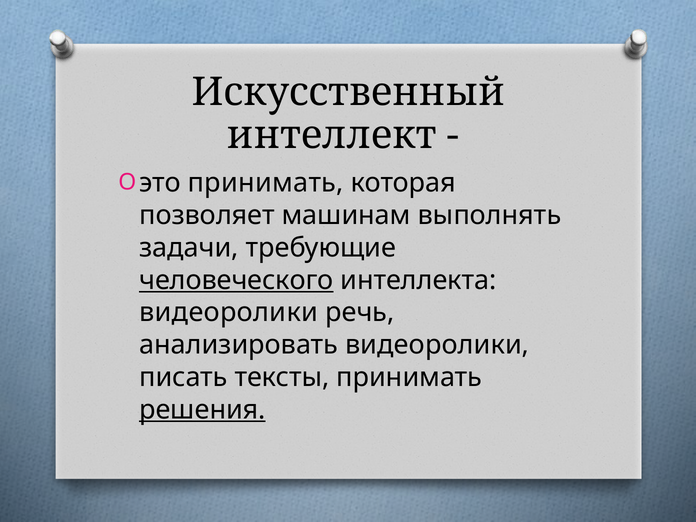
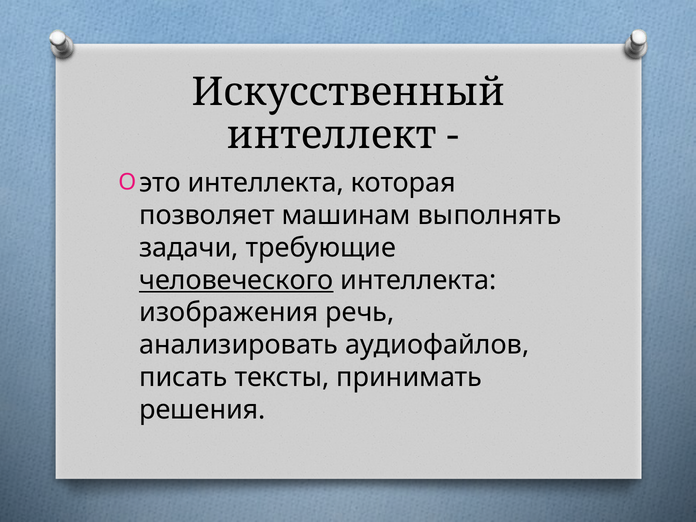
принимать at (266, 183): принимать -> интеллекта
видеоролики at (229, 313): видеоролики -> изображения
анализировать видеоролики: видеоролики -> аудиофайлов
решения underline: present -> none
